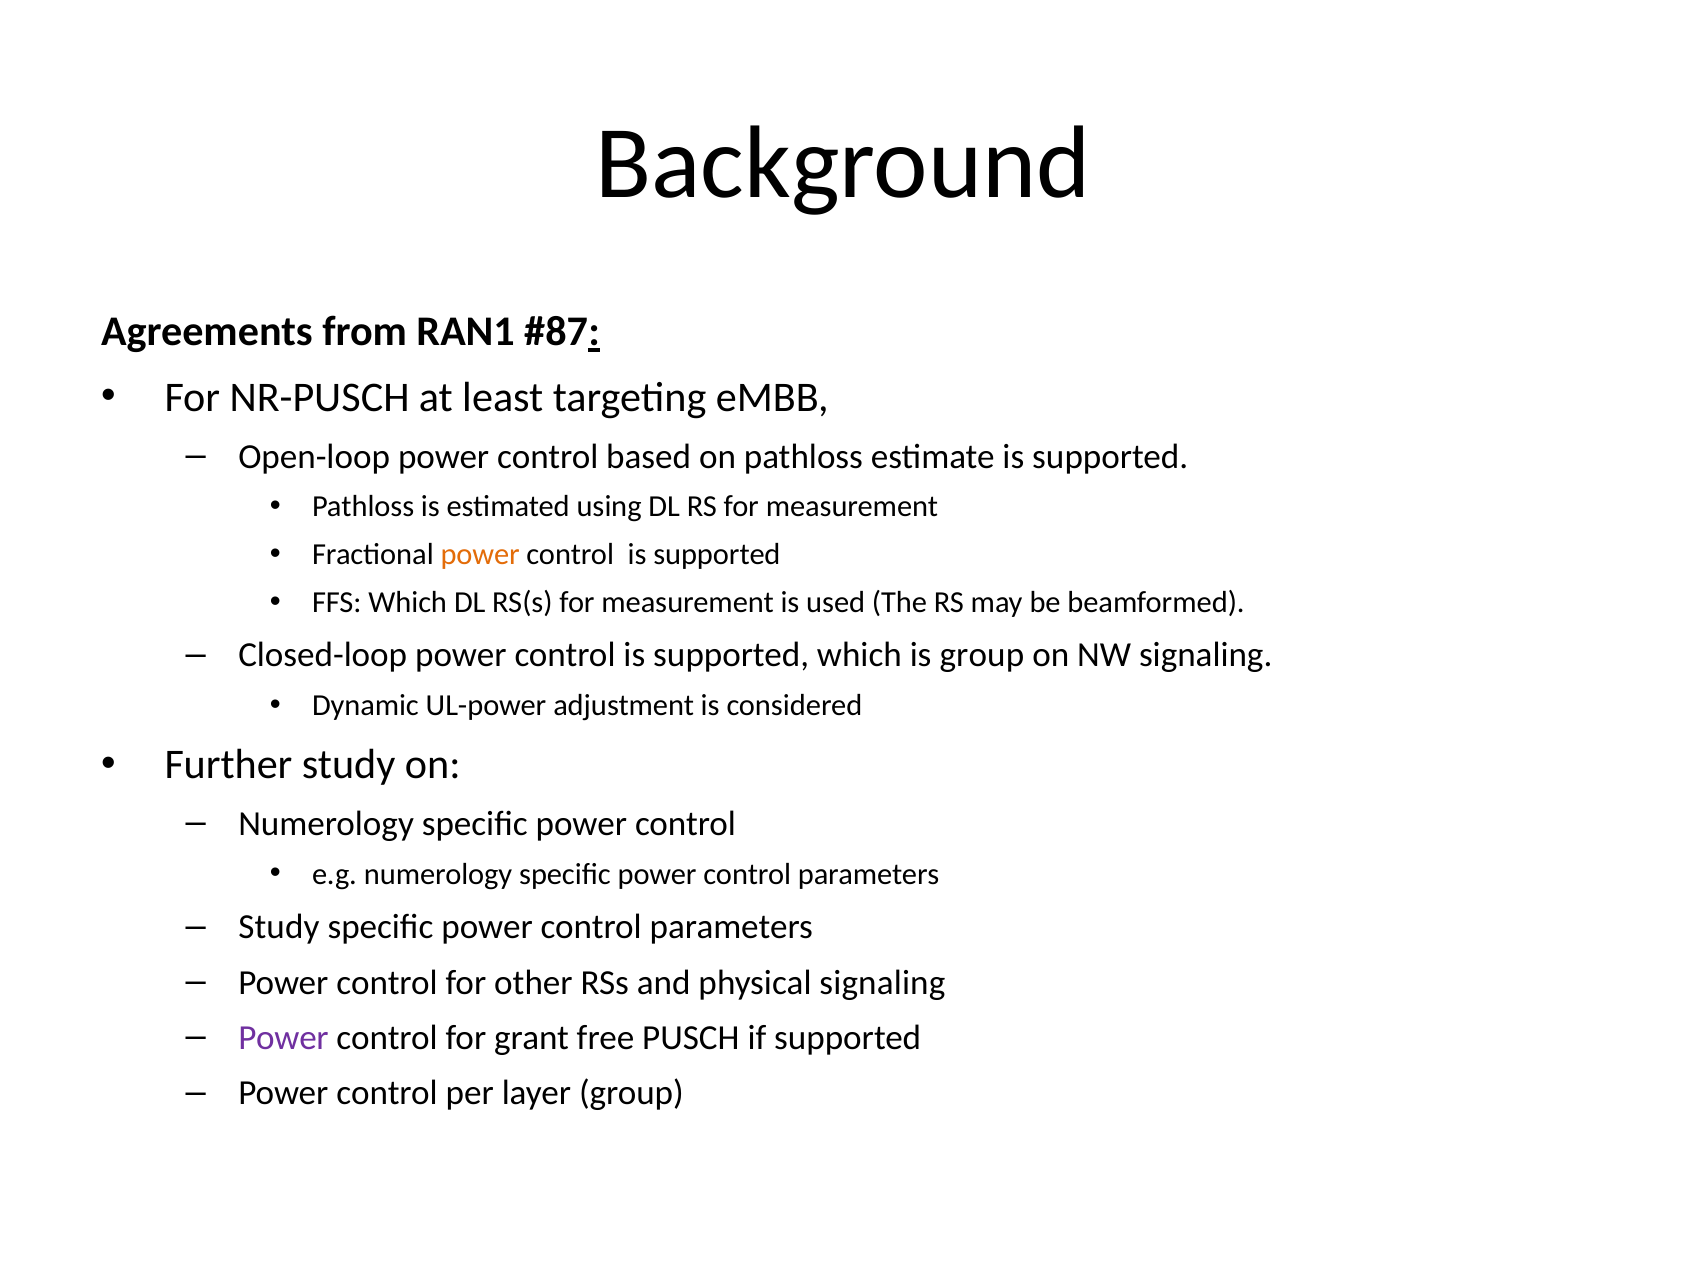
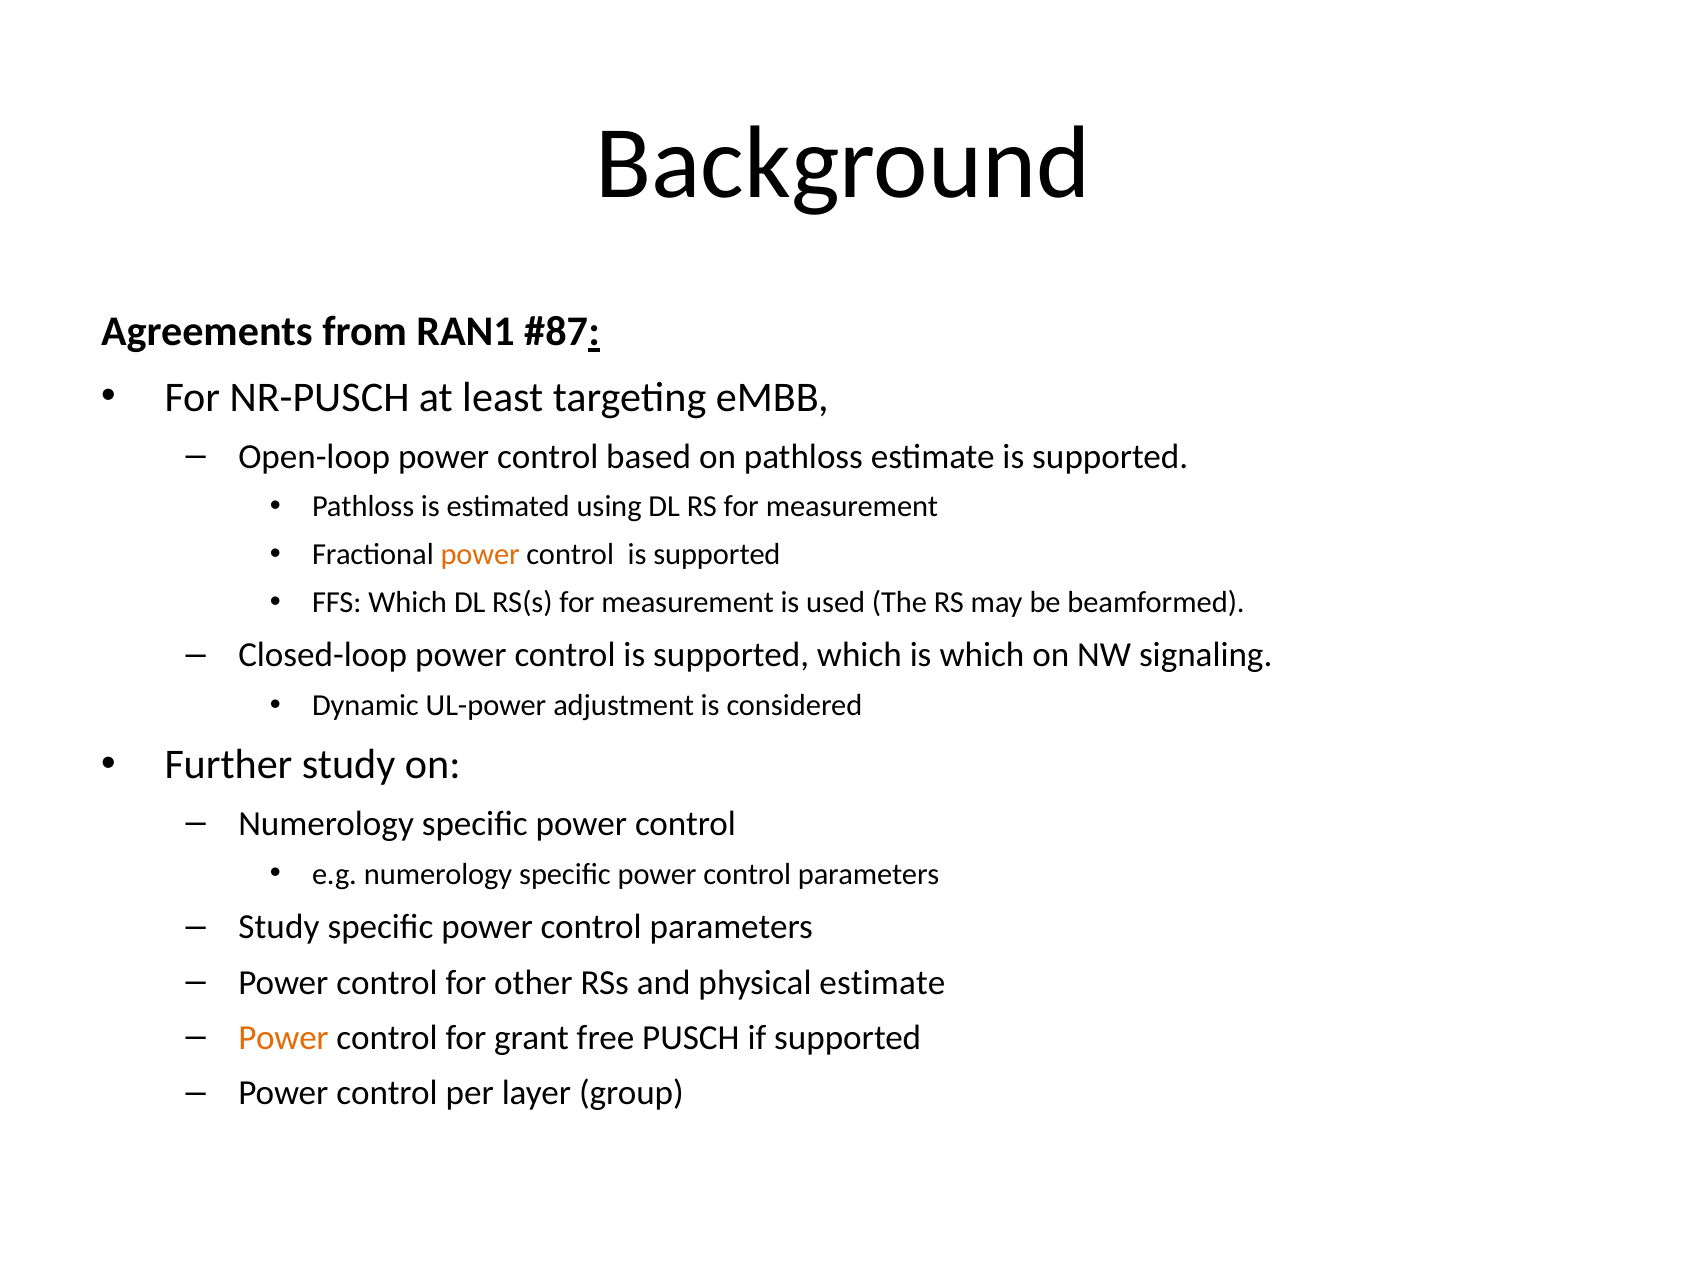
is group: group -> which
physical signaling: signaling -> estimate
Power at (283, 1038) colour: purple -> orange
